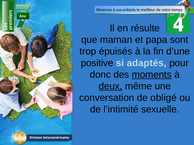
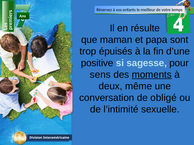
adaptés: adaptés -> sagesse
donc: donc -> sens
deux underline: present -> none
